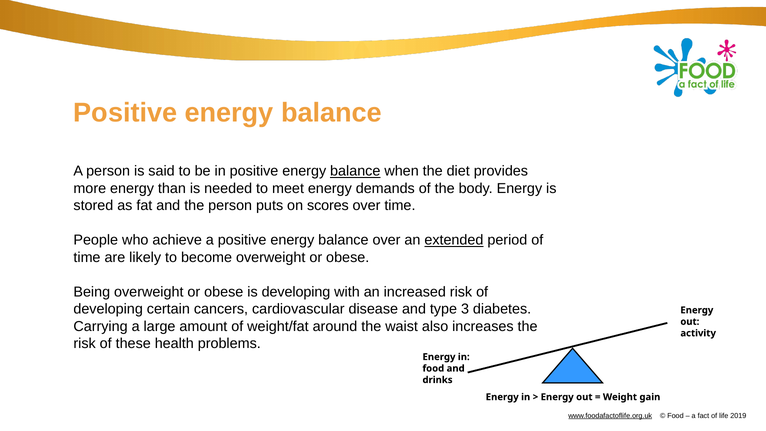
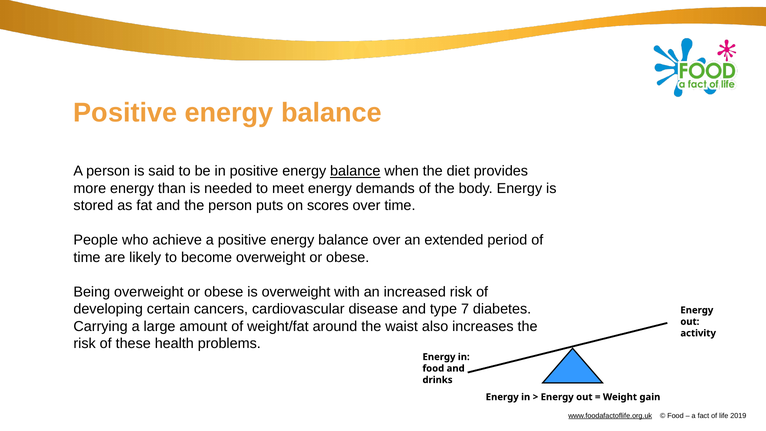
extended underline: present -> none
is developing: developing -> overweight
3: 3 -> 7
